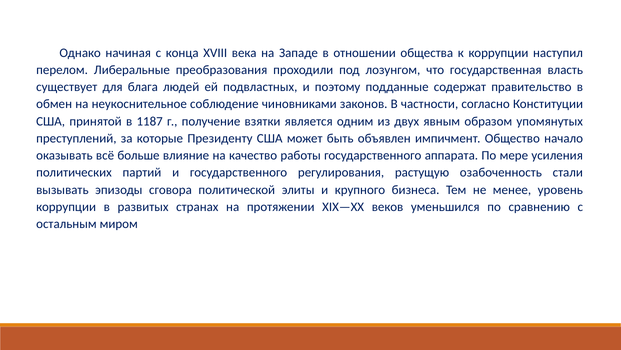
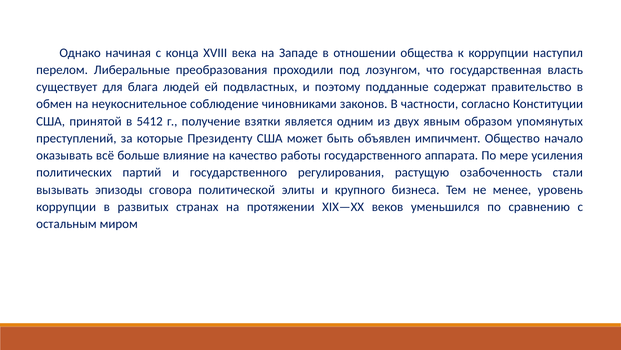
1187: 1187 -> 5412
